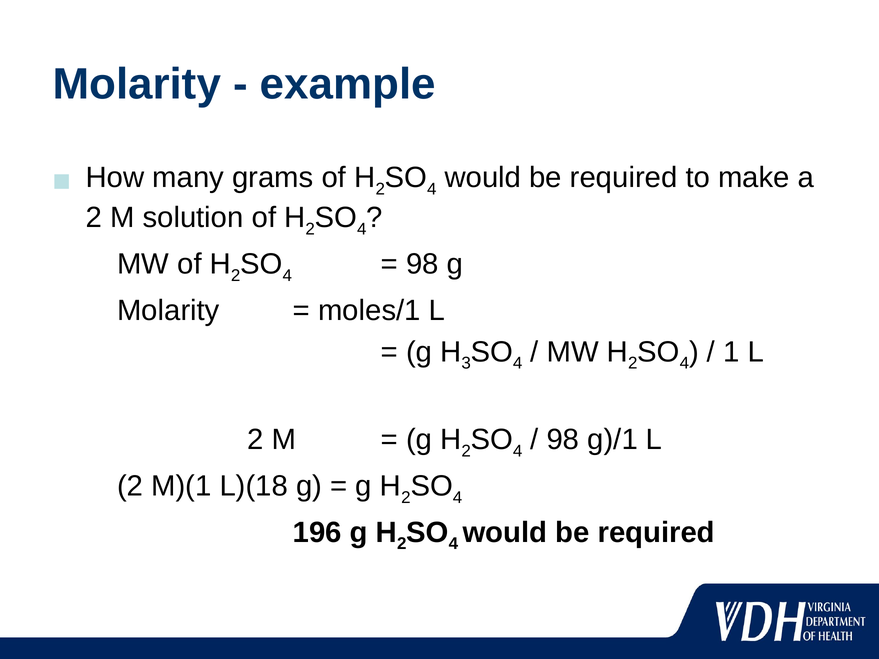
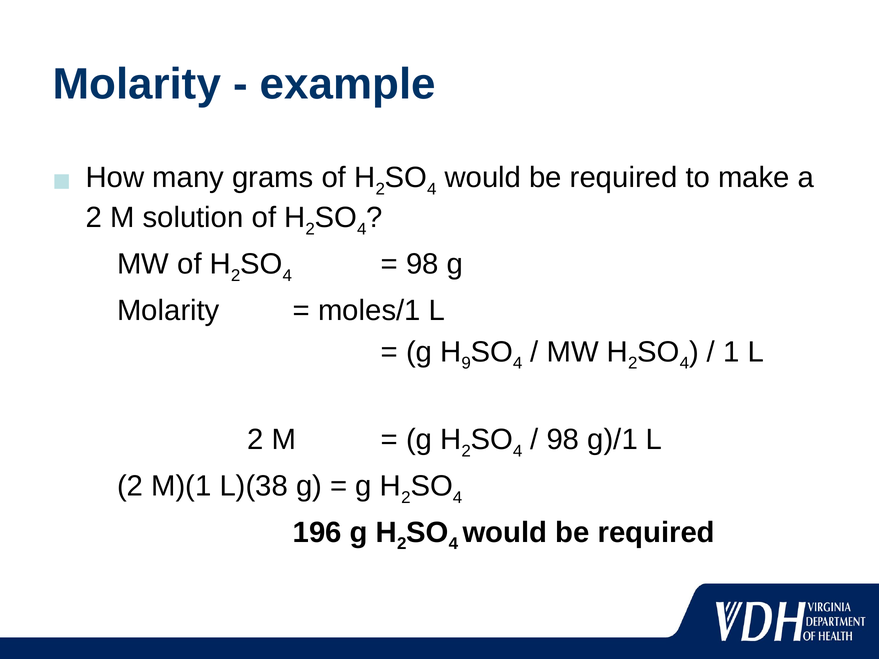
3: 3 -> 9
L)(18: L)(18 -> L)(38
